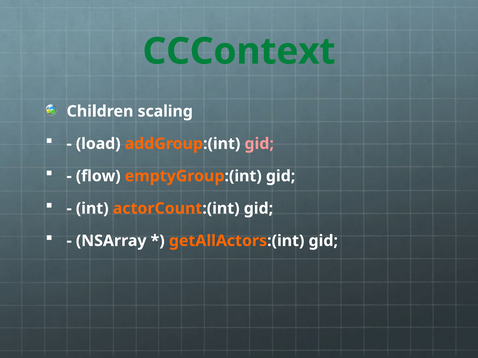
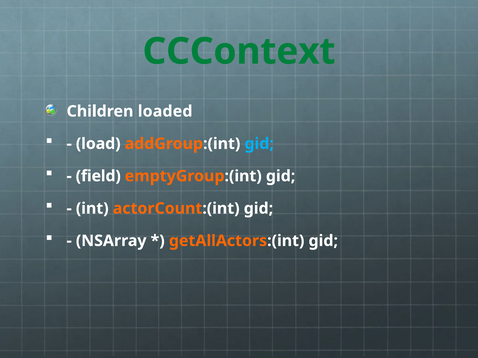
scaling: scaling -> loaded
gid at (259, 144) colour: pink -> light blue
flow: flow -> field
